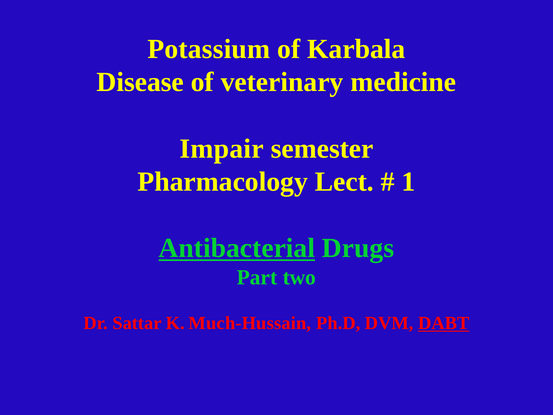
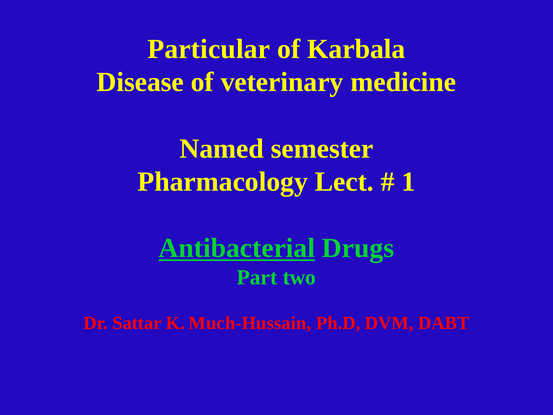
Potassium: Potassium -> Particular
Impair: Impair -> Named
DABT underline: present -> none
